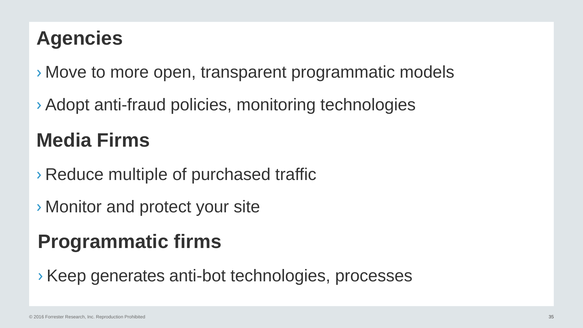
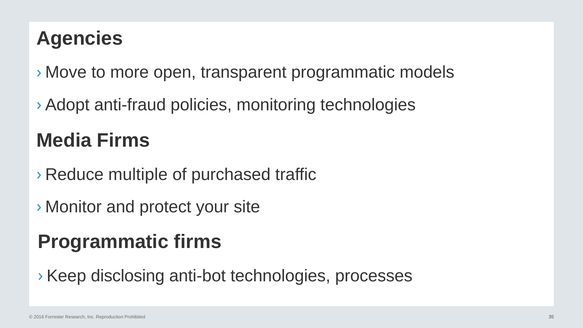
generates: generates -> disclosing
